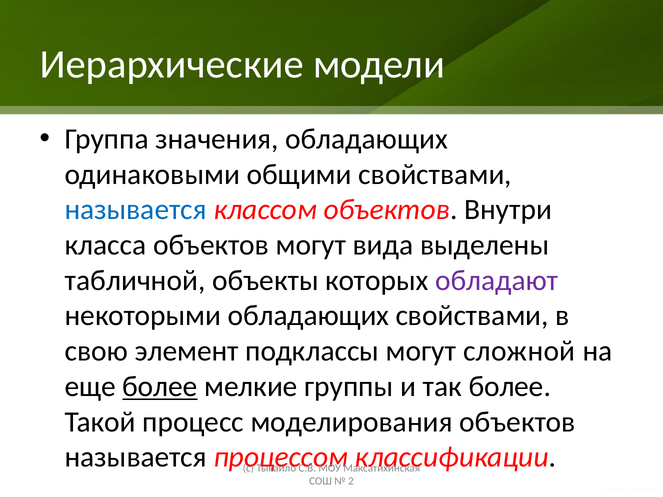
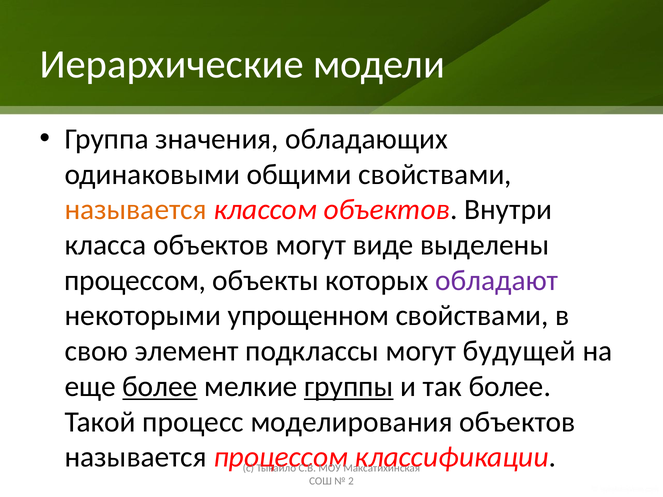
называется at (136, 210) colour: blue -> orange
вида: вида -> виде
табличной at (135, 281): табличной -> процессом
некоторыми обладающих: обладающих -> упрощенном
сложной: сложной -> будущей
группы underline: none -> present
